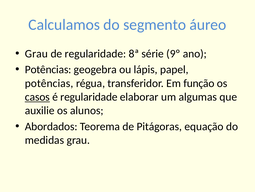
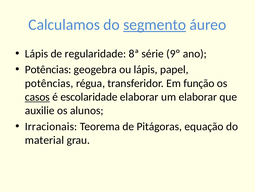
segmento underline: none -> present
Grau at (36, 53): Grau -> Lápis
é regularidade: regularidade -> escolaridade
um algumas: algumas -> elaborar
Abordados: Abordados -> Irracionais
medidas: medidas -> material
